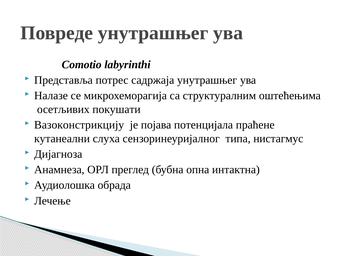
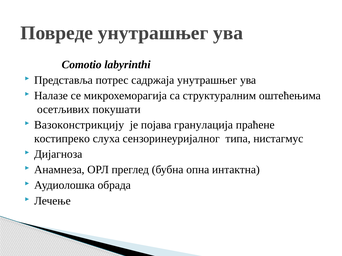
потенцијала: потенцијала -> гранулација
кутанеални: кутанеални -> костипреко
